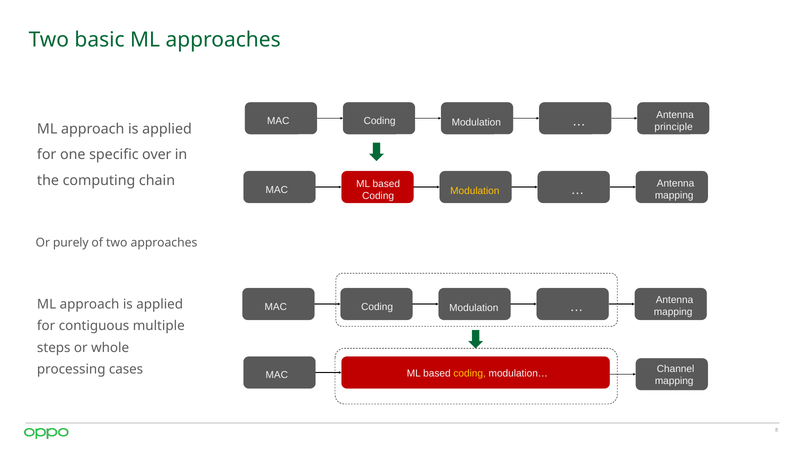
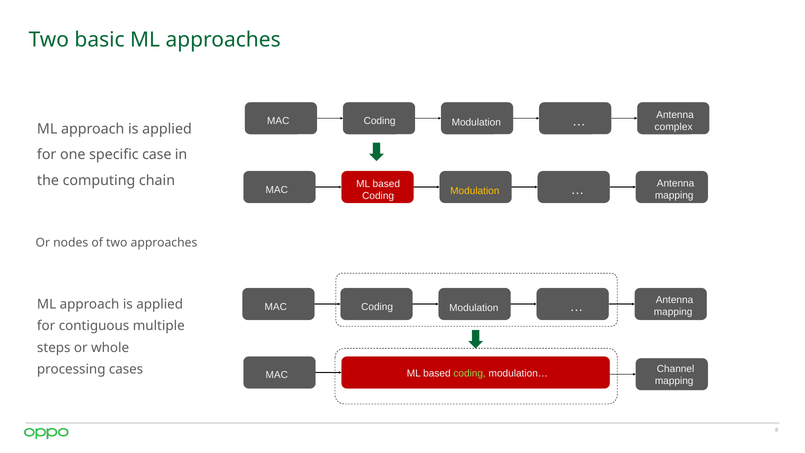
principle: principle -> complex
over: over -> case
purely: purely -> nodes
coding at (470, 373) colour: yellow -> light green
